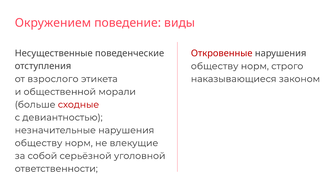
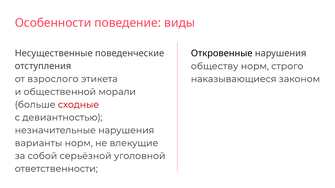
Окружением: Окружением -> Особенности
Откровенные colour: red -> black
обществу at (39, 143): обществу -> варианты
